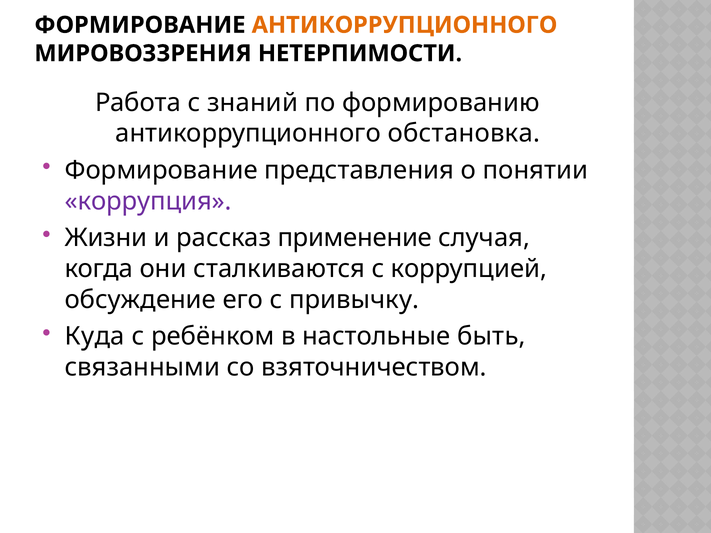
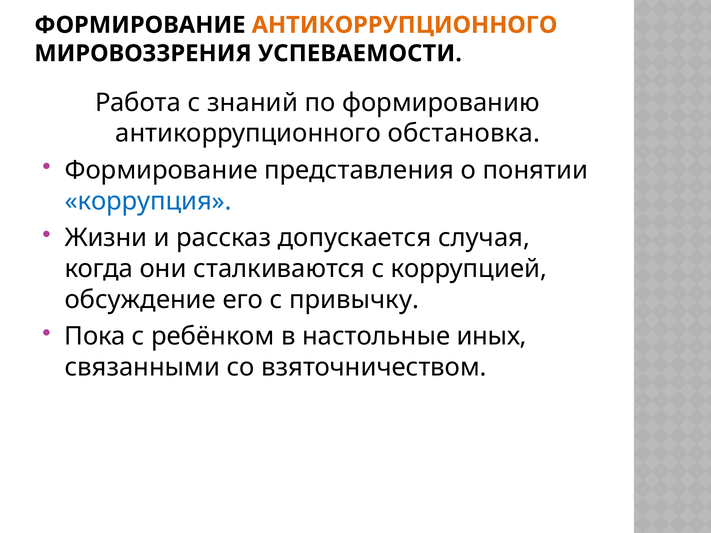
НЕТЕРПИМОСТИ: НЕТЕРПИМОСТИ -> УСПЕВАЕМОСТИ
коррупция colour: purple -> blue
применение: применение -> допускается
Куда: Куда -> Пока
быть: быть -> иных
